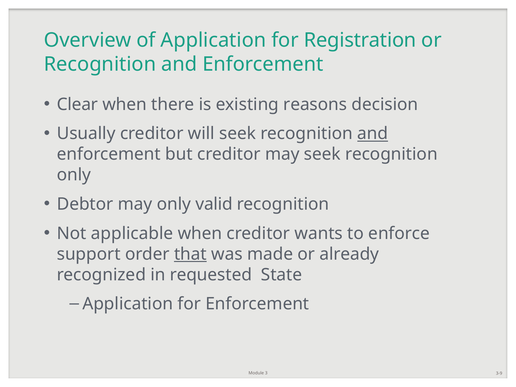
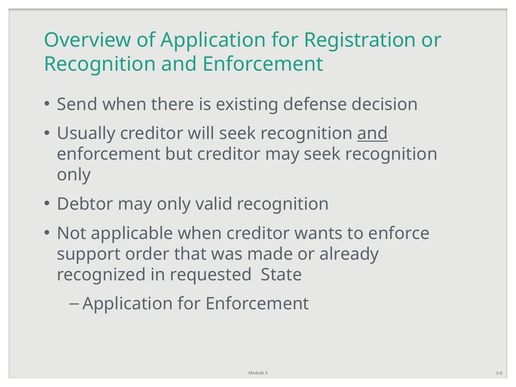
Clear: Clear -> Send
reasons: reasons -> defense
that underline: present -> none
